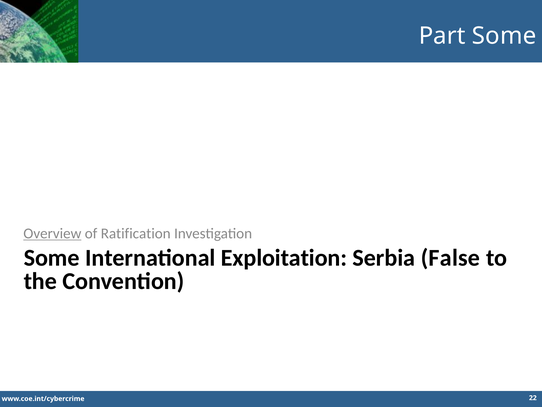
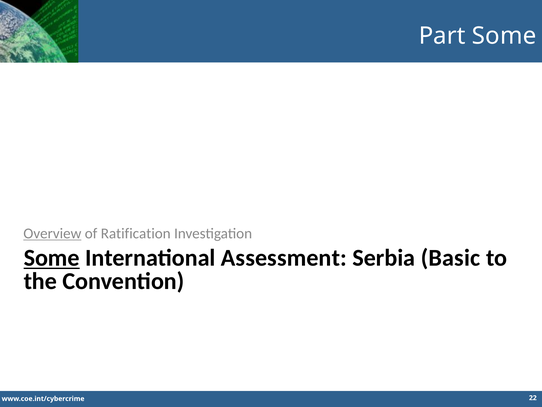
Some at (52, 258) underline: none -> present
Exploitation: Exploitation -> Assessment
False: False -> Basic
